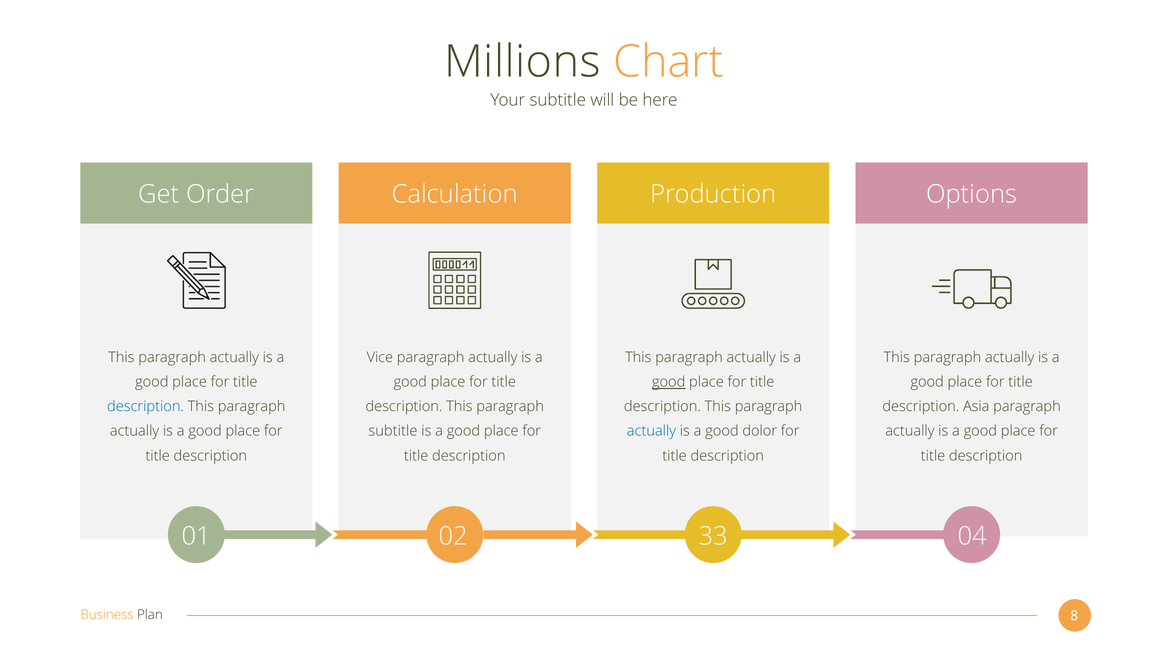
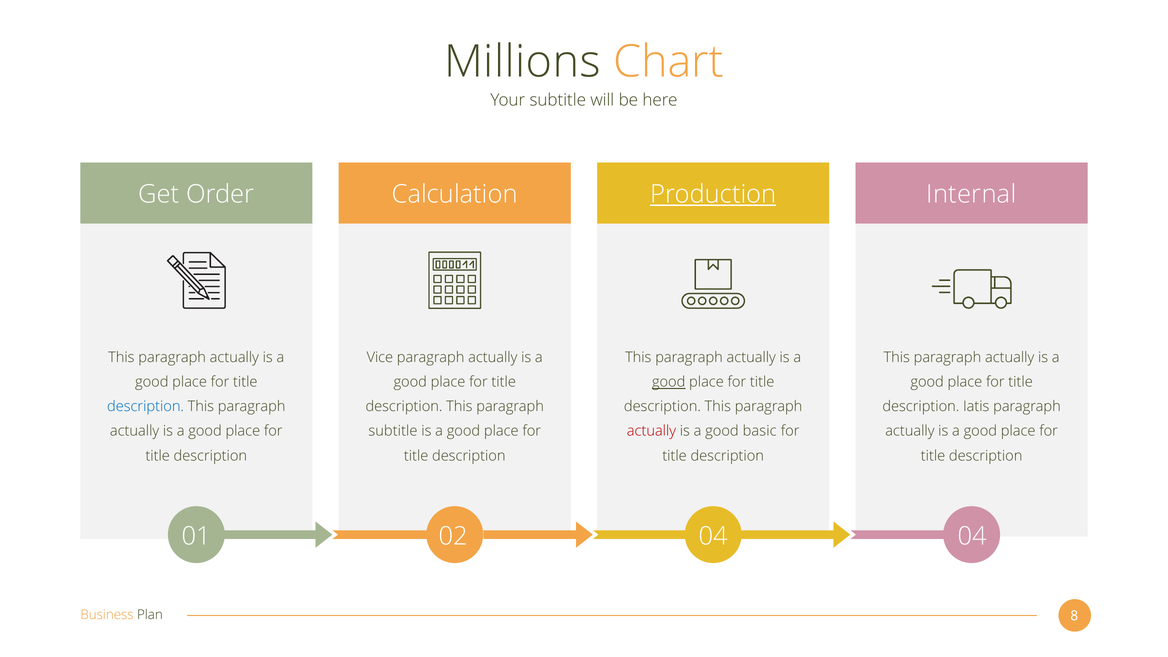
Production underline: none -> present
Options: Options -> Internal
Asia: Asia -> Iatis
actually at (651, 431) colour: blue -> red
dolor: dolor -> basic
02 33: 33 -> 04
